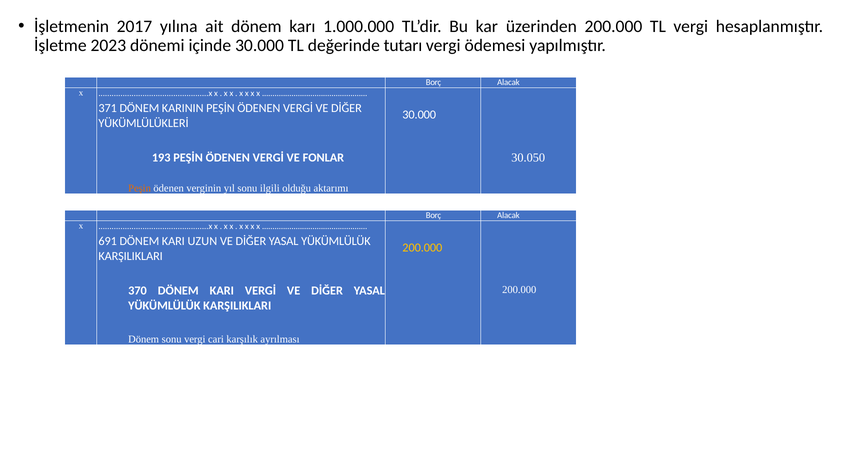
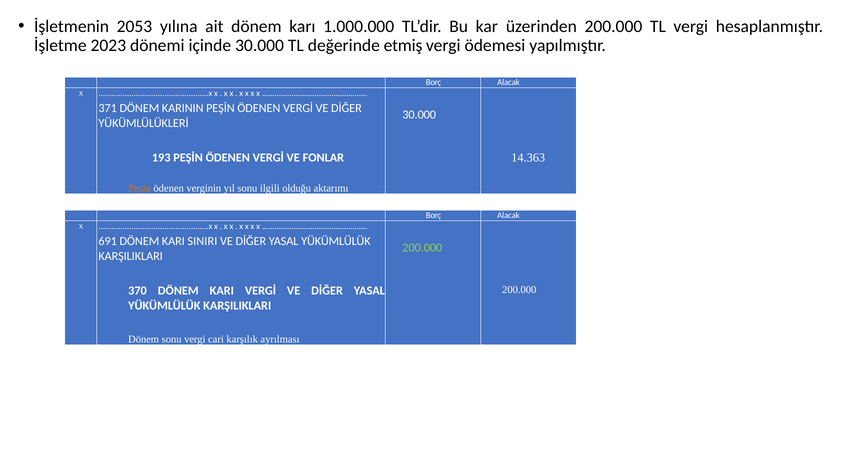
2017: 2017 -> 2053
tutarı: tutarı -> etmiş
30.050: 30.050 -> 14.363
UZUN: UZUN -> SINIRI
200.000 at (422, 248) colour: yellow -> light green
